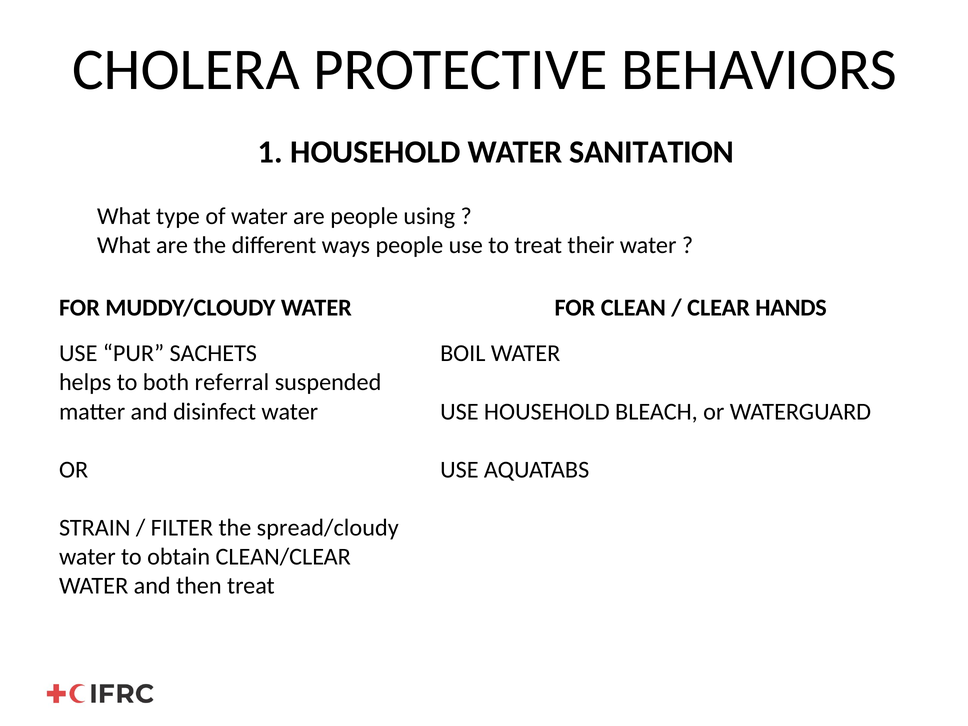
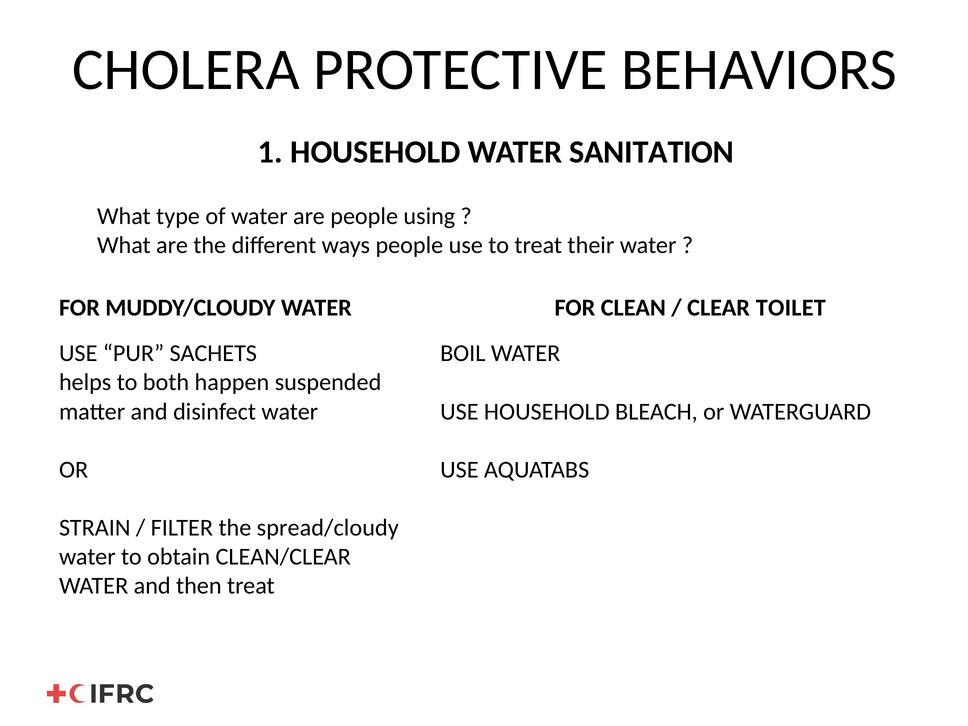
HANDS: HANDS -> TOILET
referral: referral -> happen
